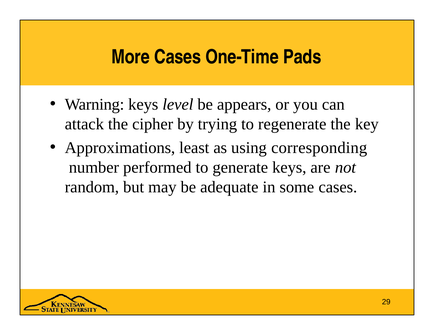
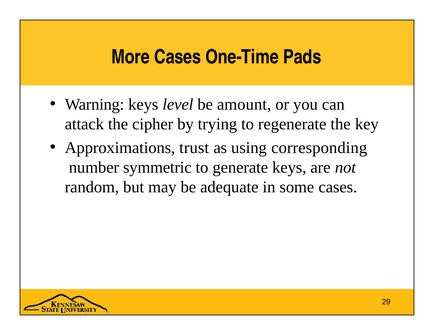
appears: appears -> amount
least: least -> trust
performed: performed -> symmetric
